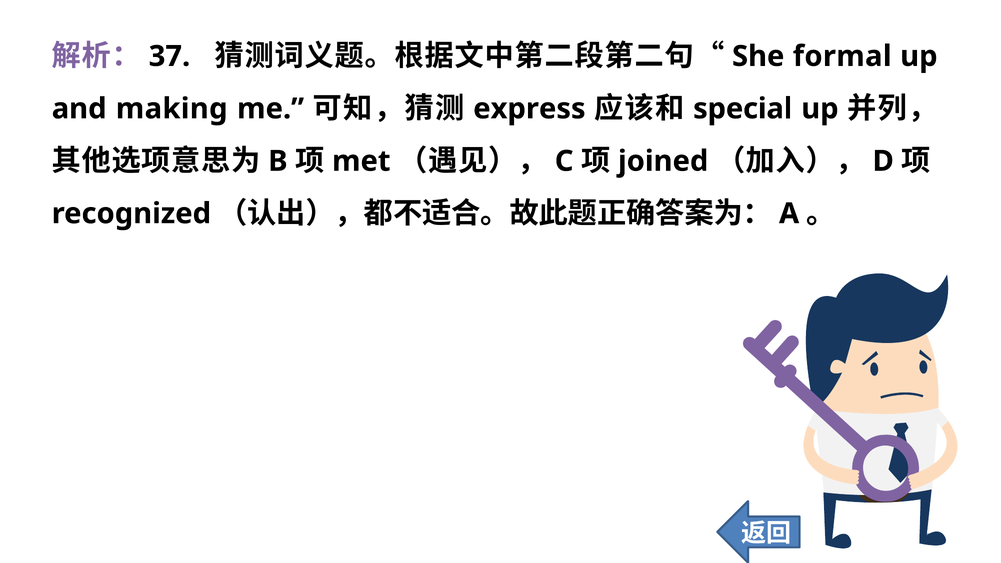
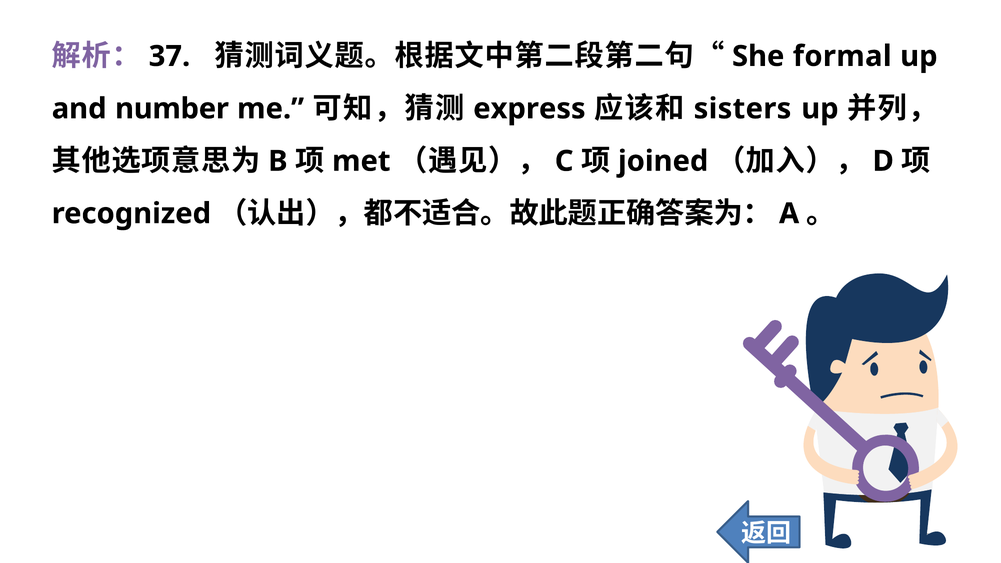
making: making -> number
special: special -> sisters
